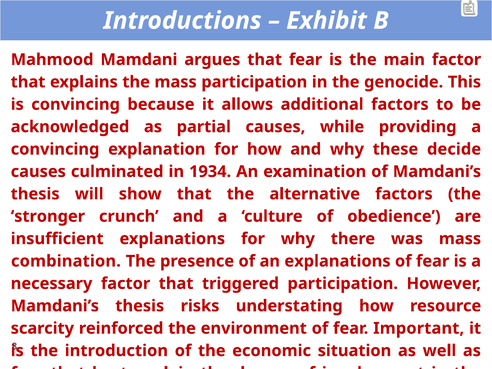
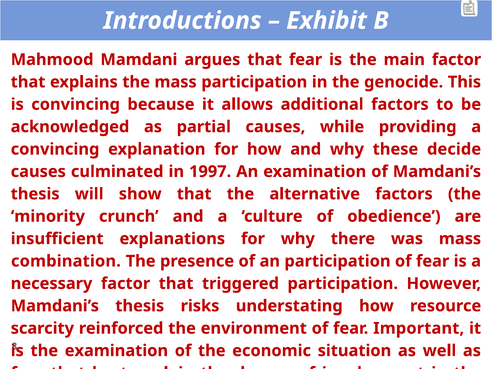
1934: 1934 -> 1997
stronger: stronger -> minority
an explanations: explanations -> participation
the introduction: introduction -> examination
